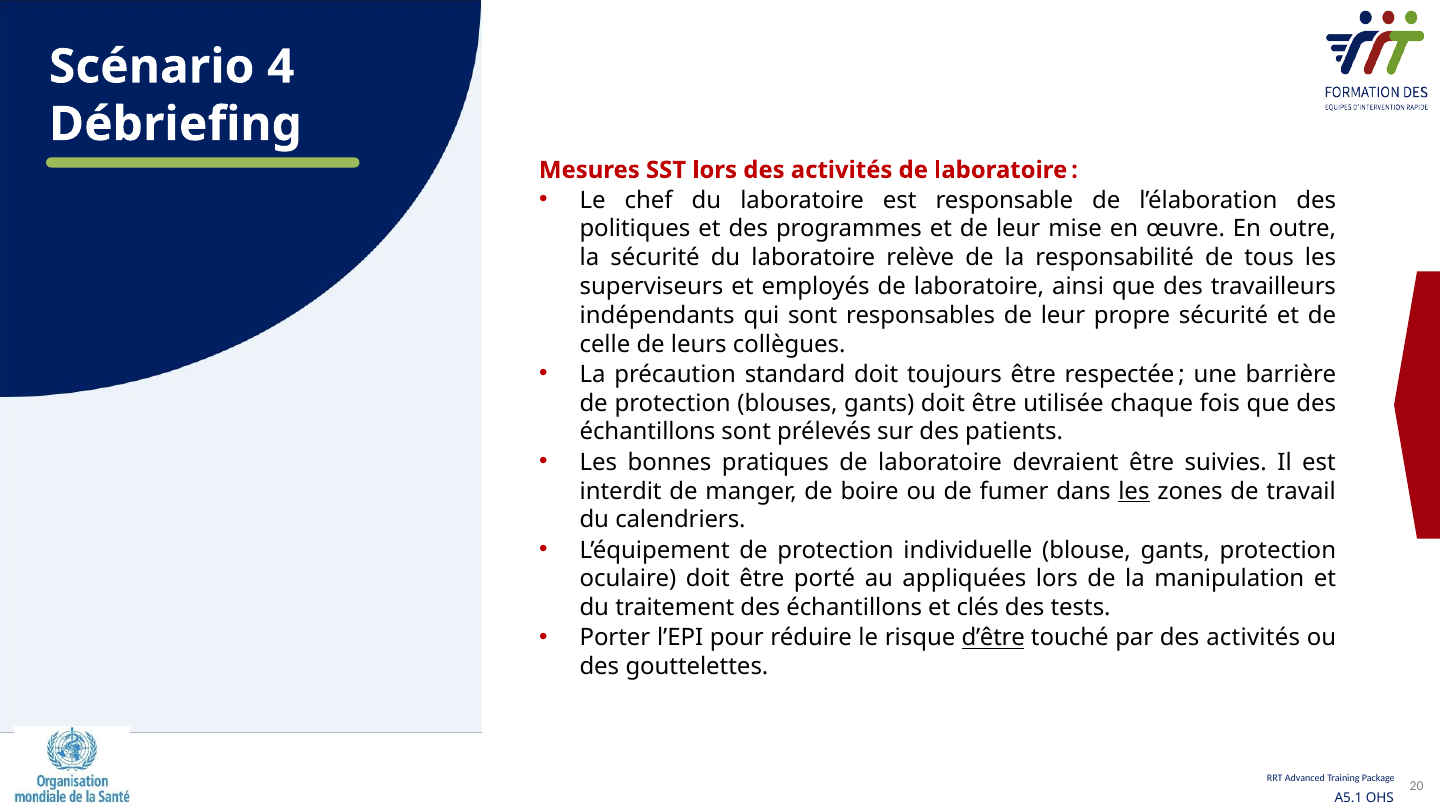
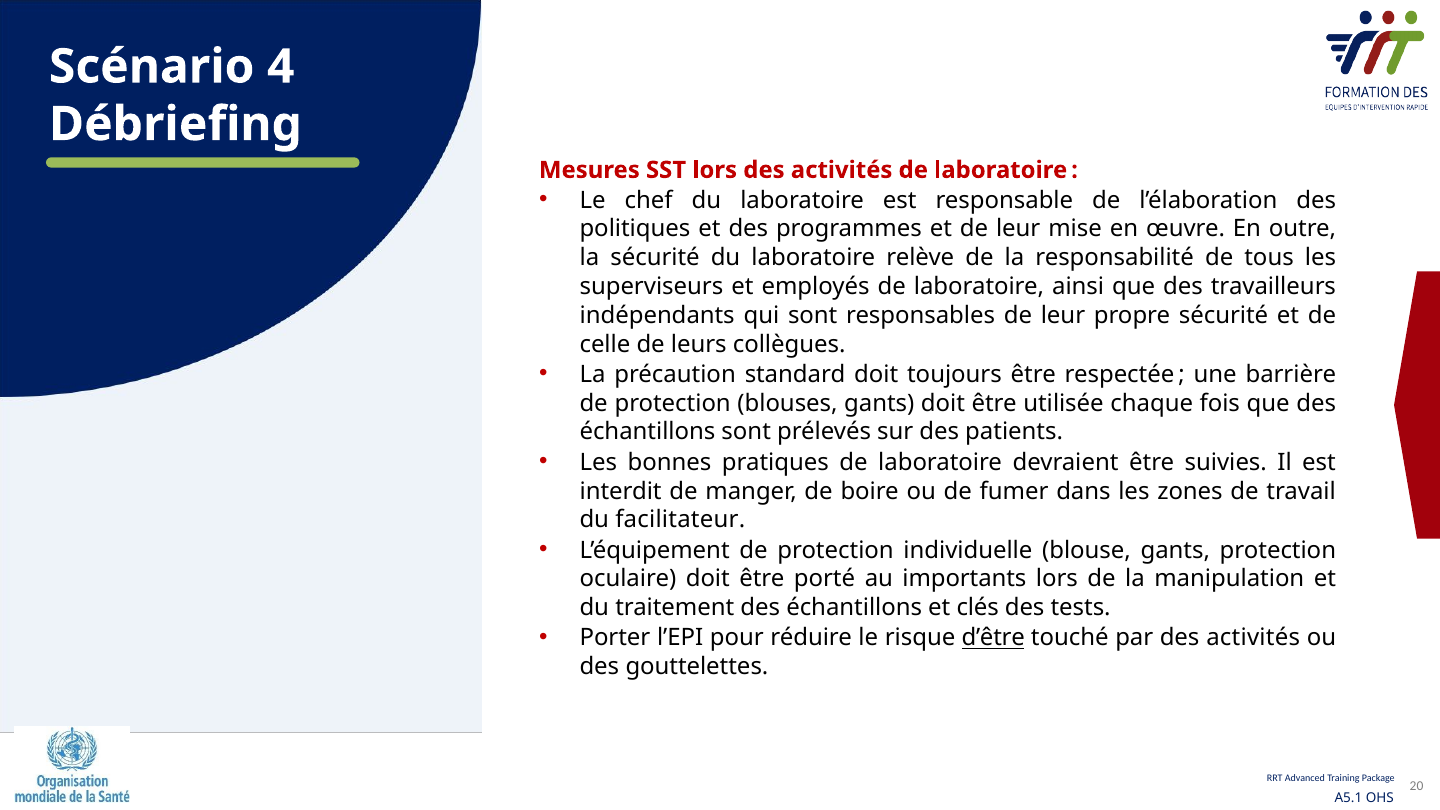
les at (1134, 491) underline: present -> none
calendriers: calendriers -> facilitateur
appliquées: appliquées -> importants
